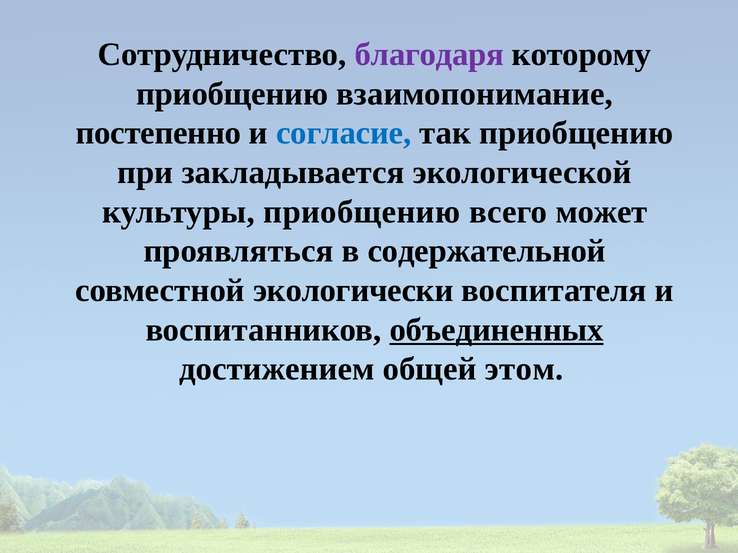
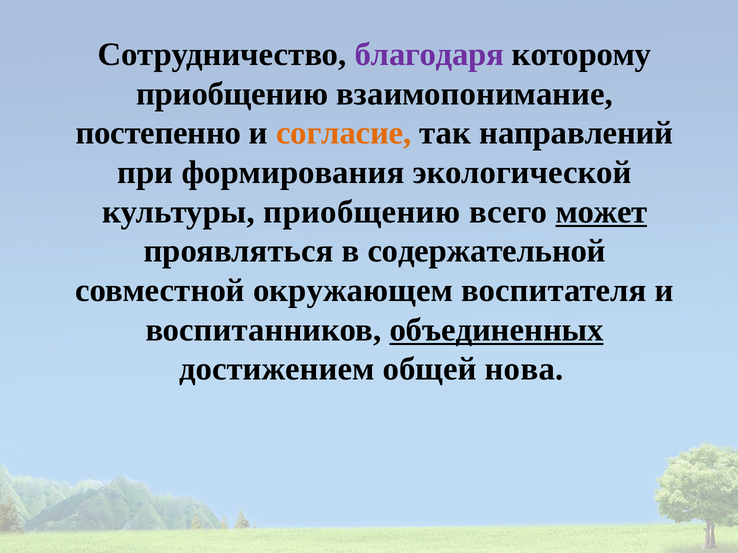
согласие colour: blue -> orange
так приобщению: приобщению -> направлений
закладывается: закладывается -> формирования
может underline: none -> present
экологически: экологически -> окружающем
этом: этом -> нова
